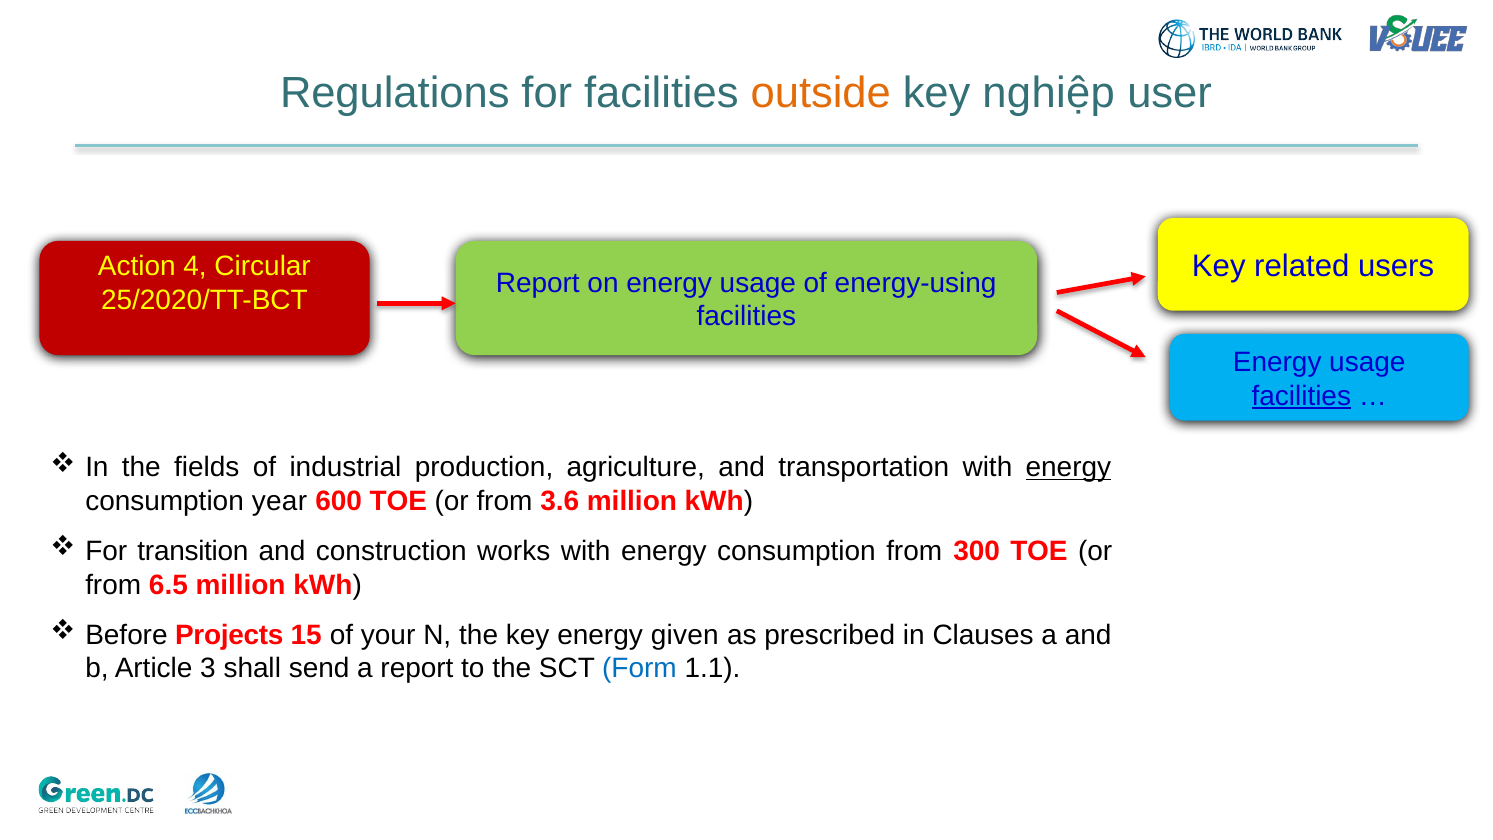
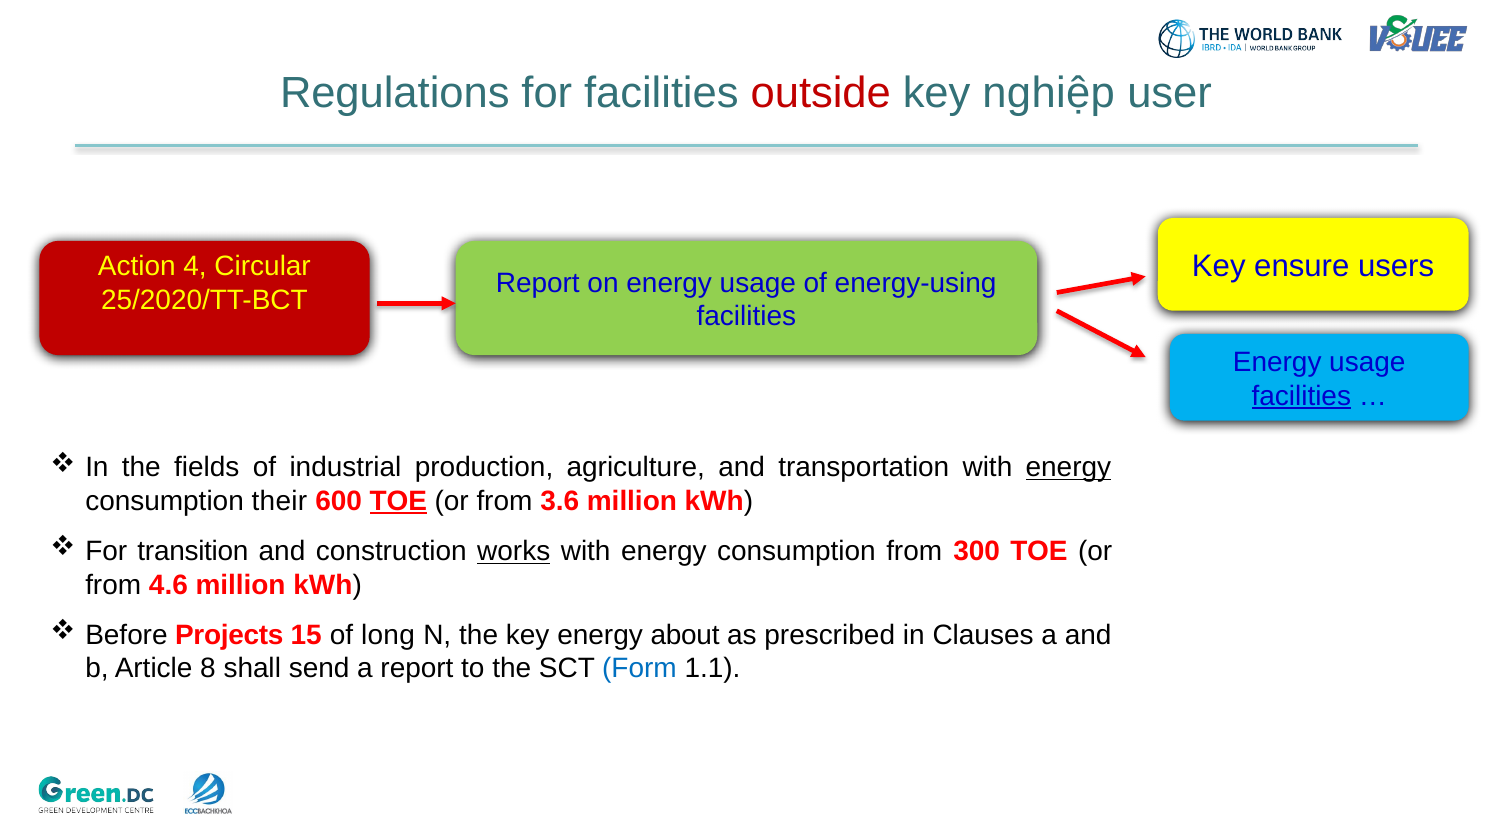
outside colour: orange -> red
related: related -> ensure
year: year -> their
TOE at (398, 501) underline: none -> present
works underline: none -> present
6.5: 6.5 -> 4.6
your: your -> long
given: given -> about
3: 3 -> 8
